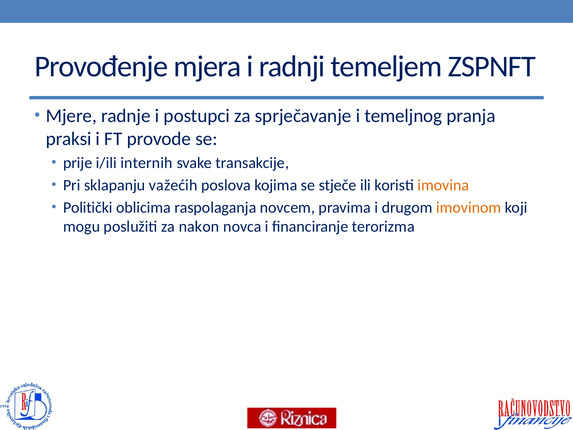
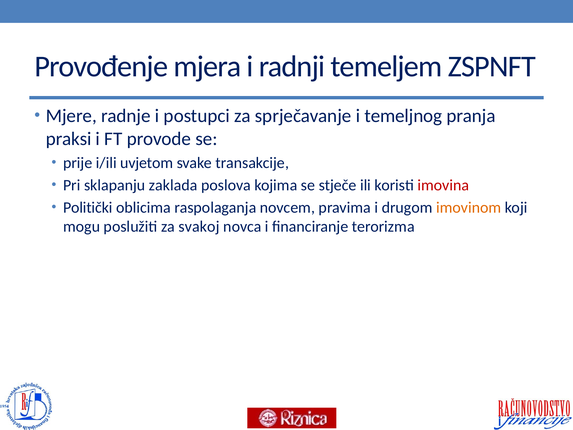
internih: internih -> uvjetom
važećih: važećih -> zaklada
imovina colour: orange -> red
nakon: nakon -> svakoj
